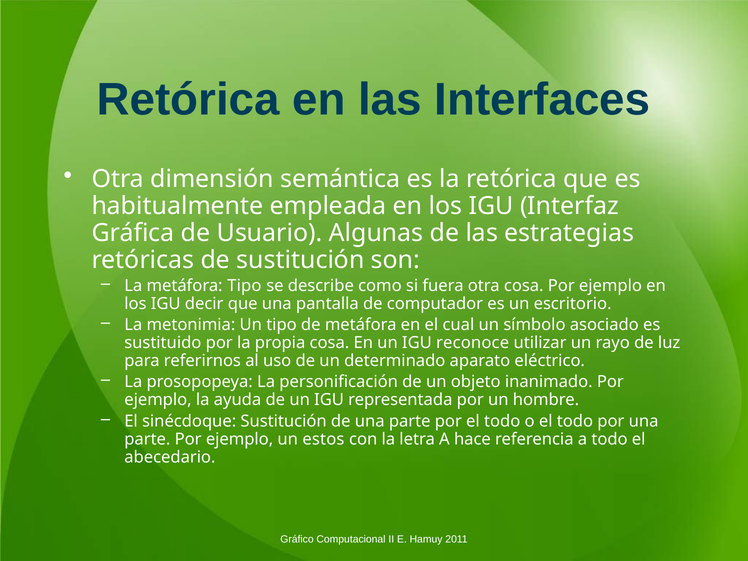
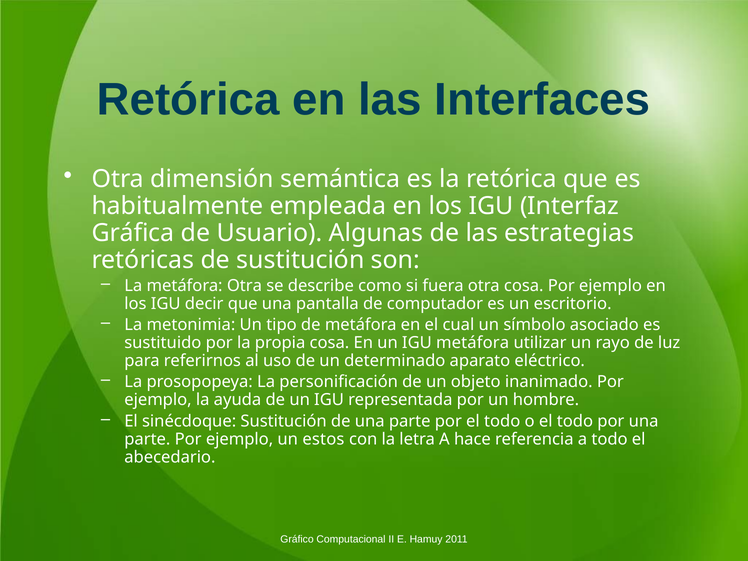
metáfora Tipo: Tipo -> Otra
IGU reconoce: reconoce -> metáfora
